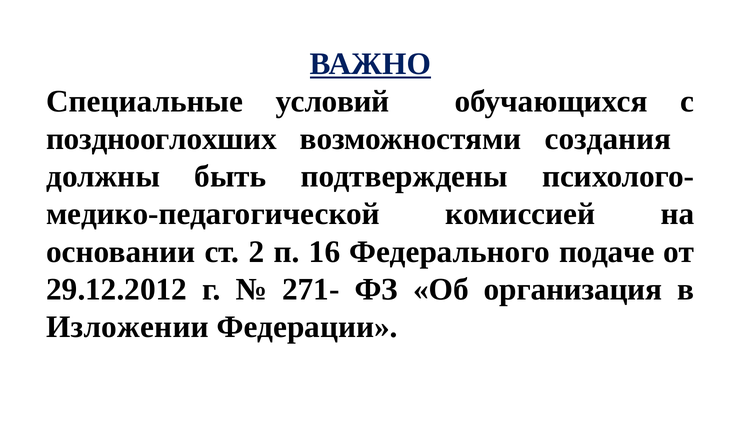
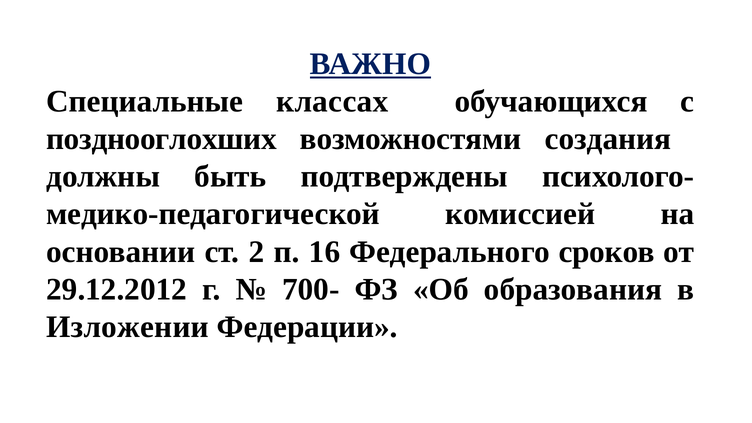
условий: условий -> классах
подаче: подаче -> сроков
271-: 271- -> 700-
организация: организация -> образования
